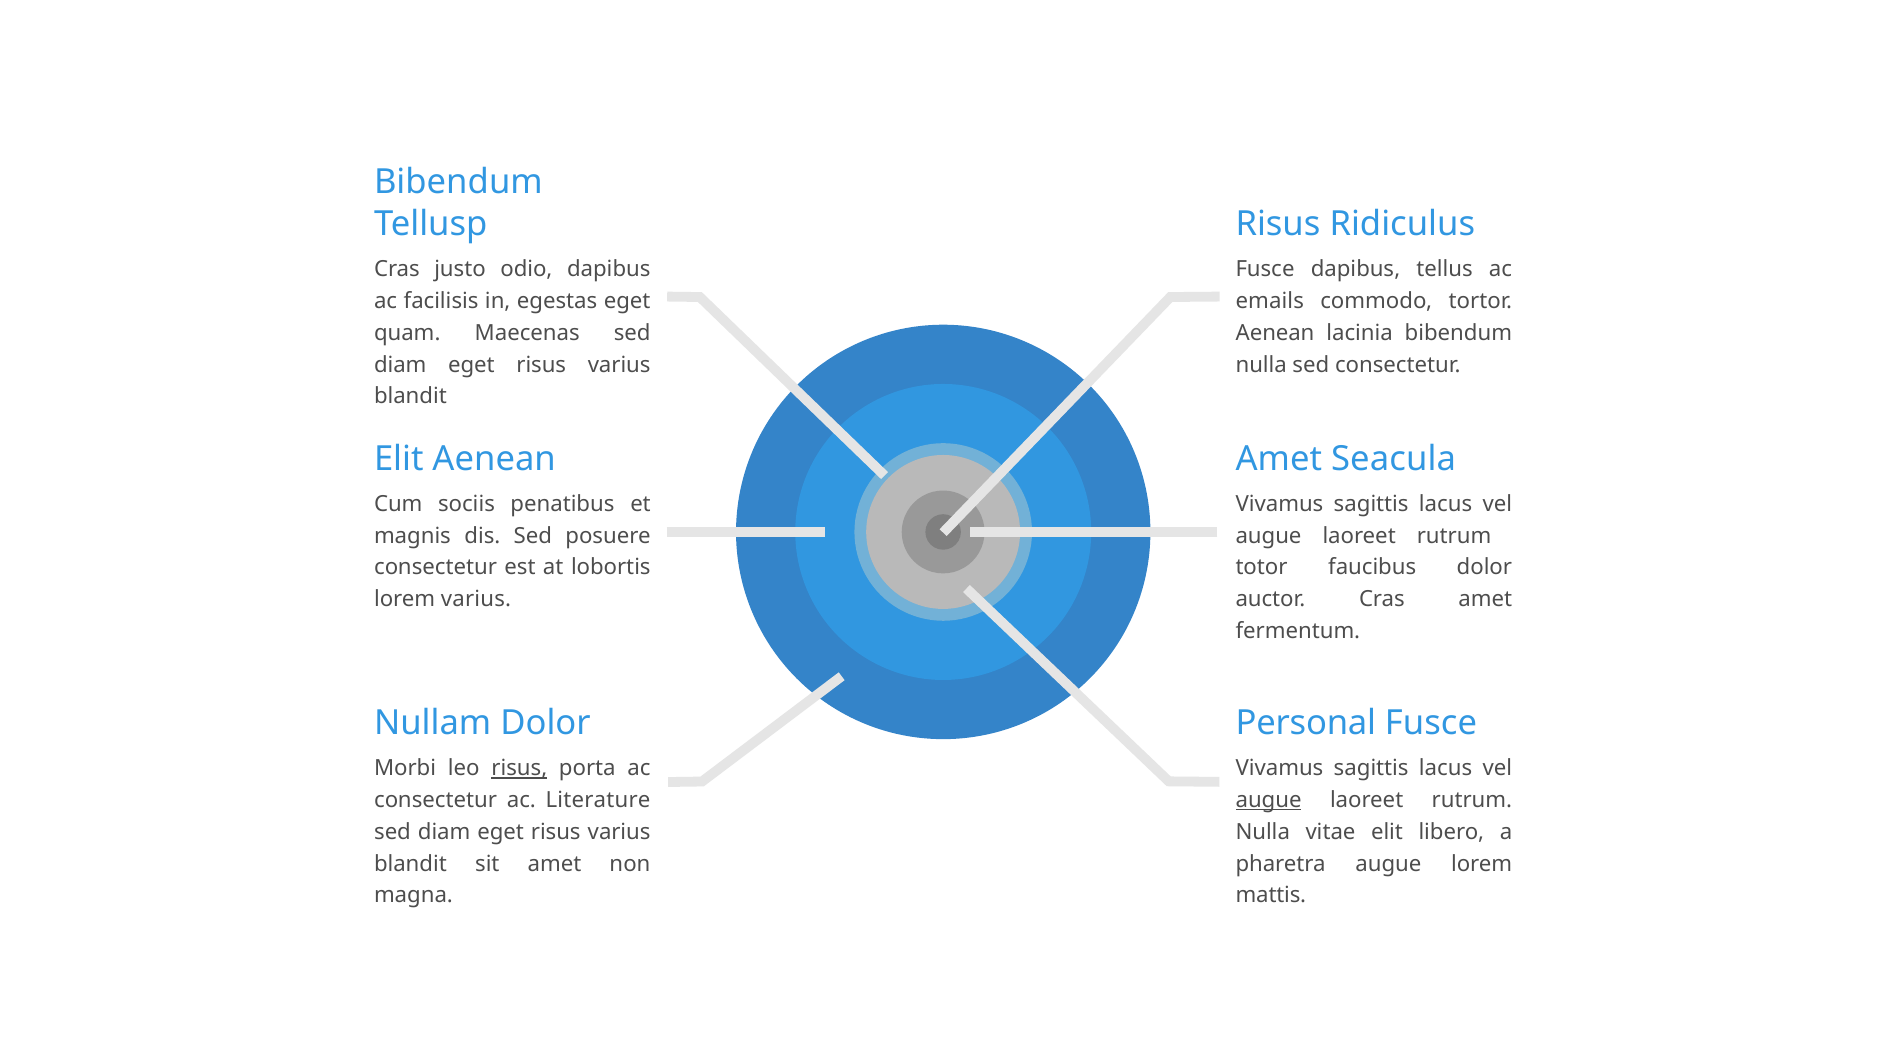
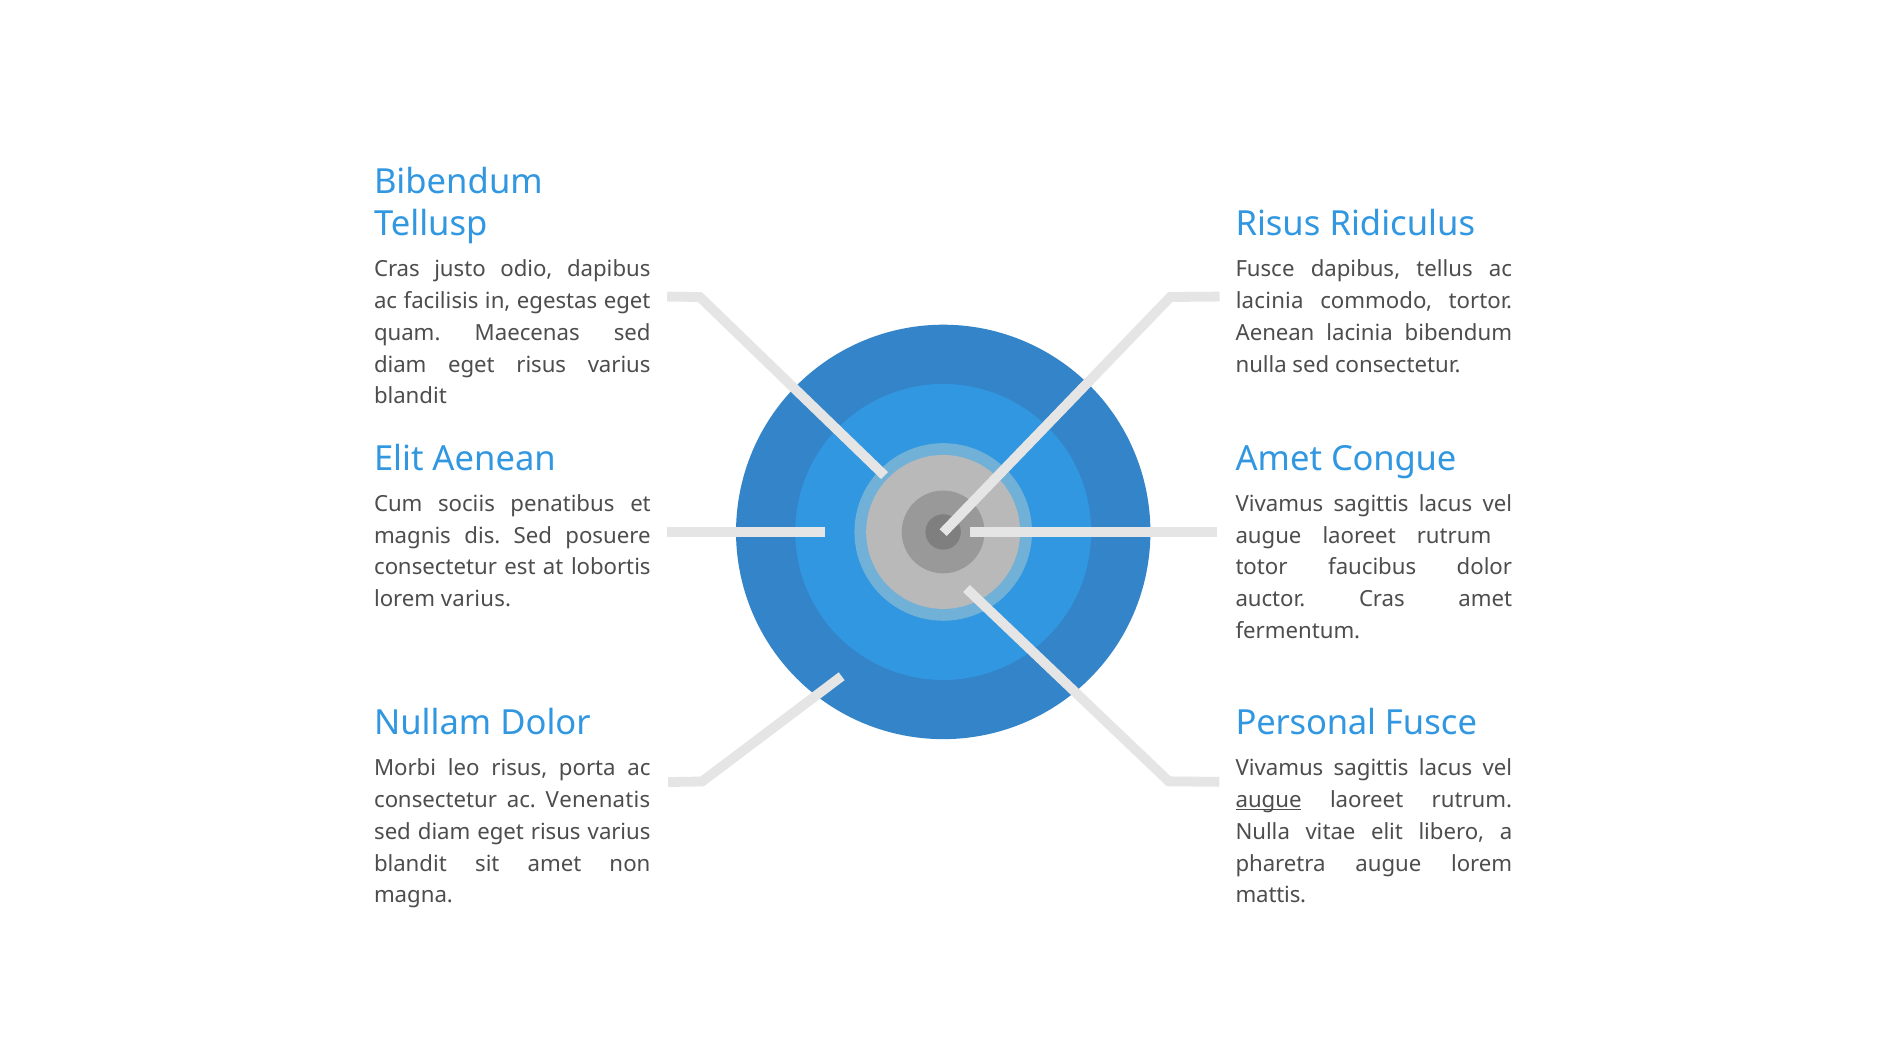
emails at (1270, 301): emails -> lacinia
Seacula: Seacula -> Congue
risus at (519, 768) underline: present -> none
Literature: Literature -> Venenatis
